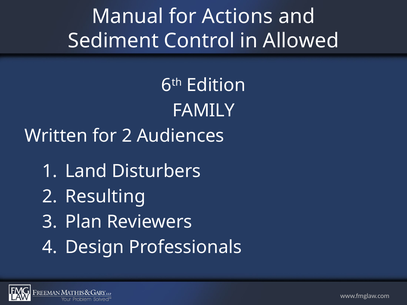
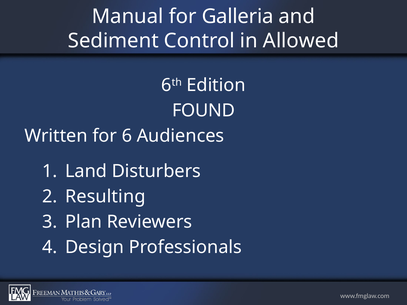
Actions: Actions -> Galleria
FAMILY: FAMILY -> FOUND
for 2: 2 -> 6
